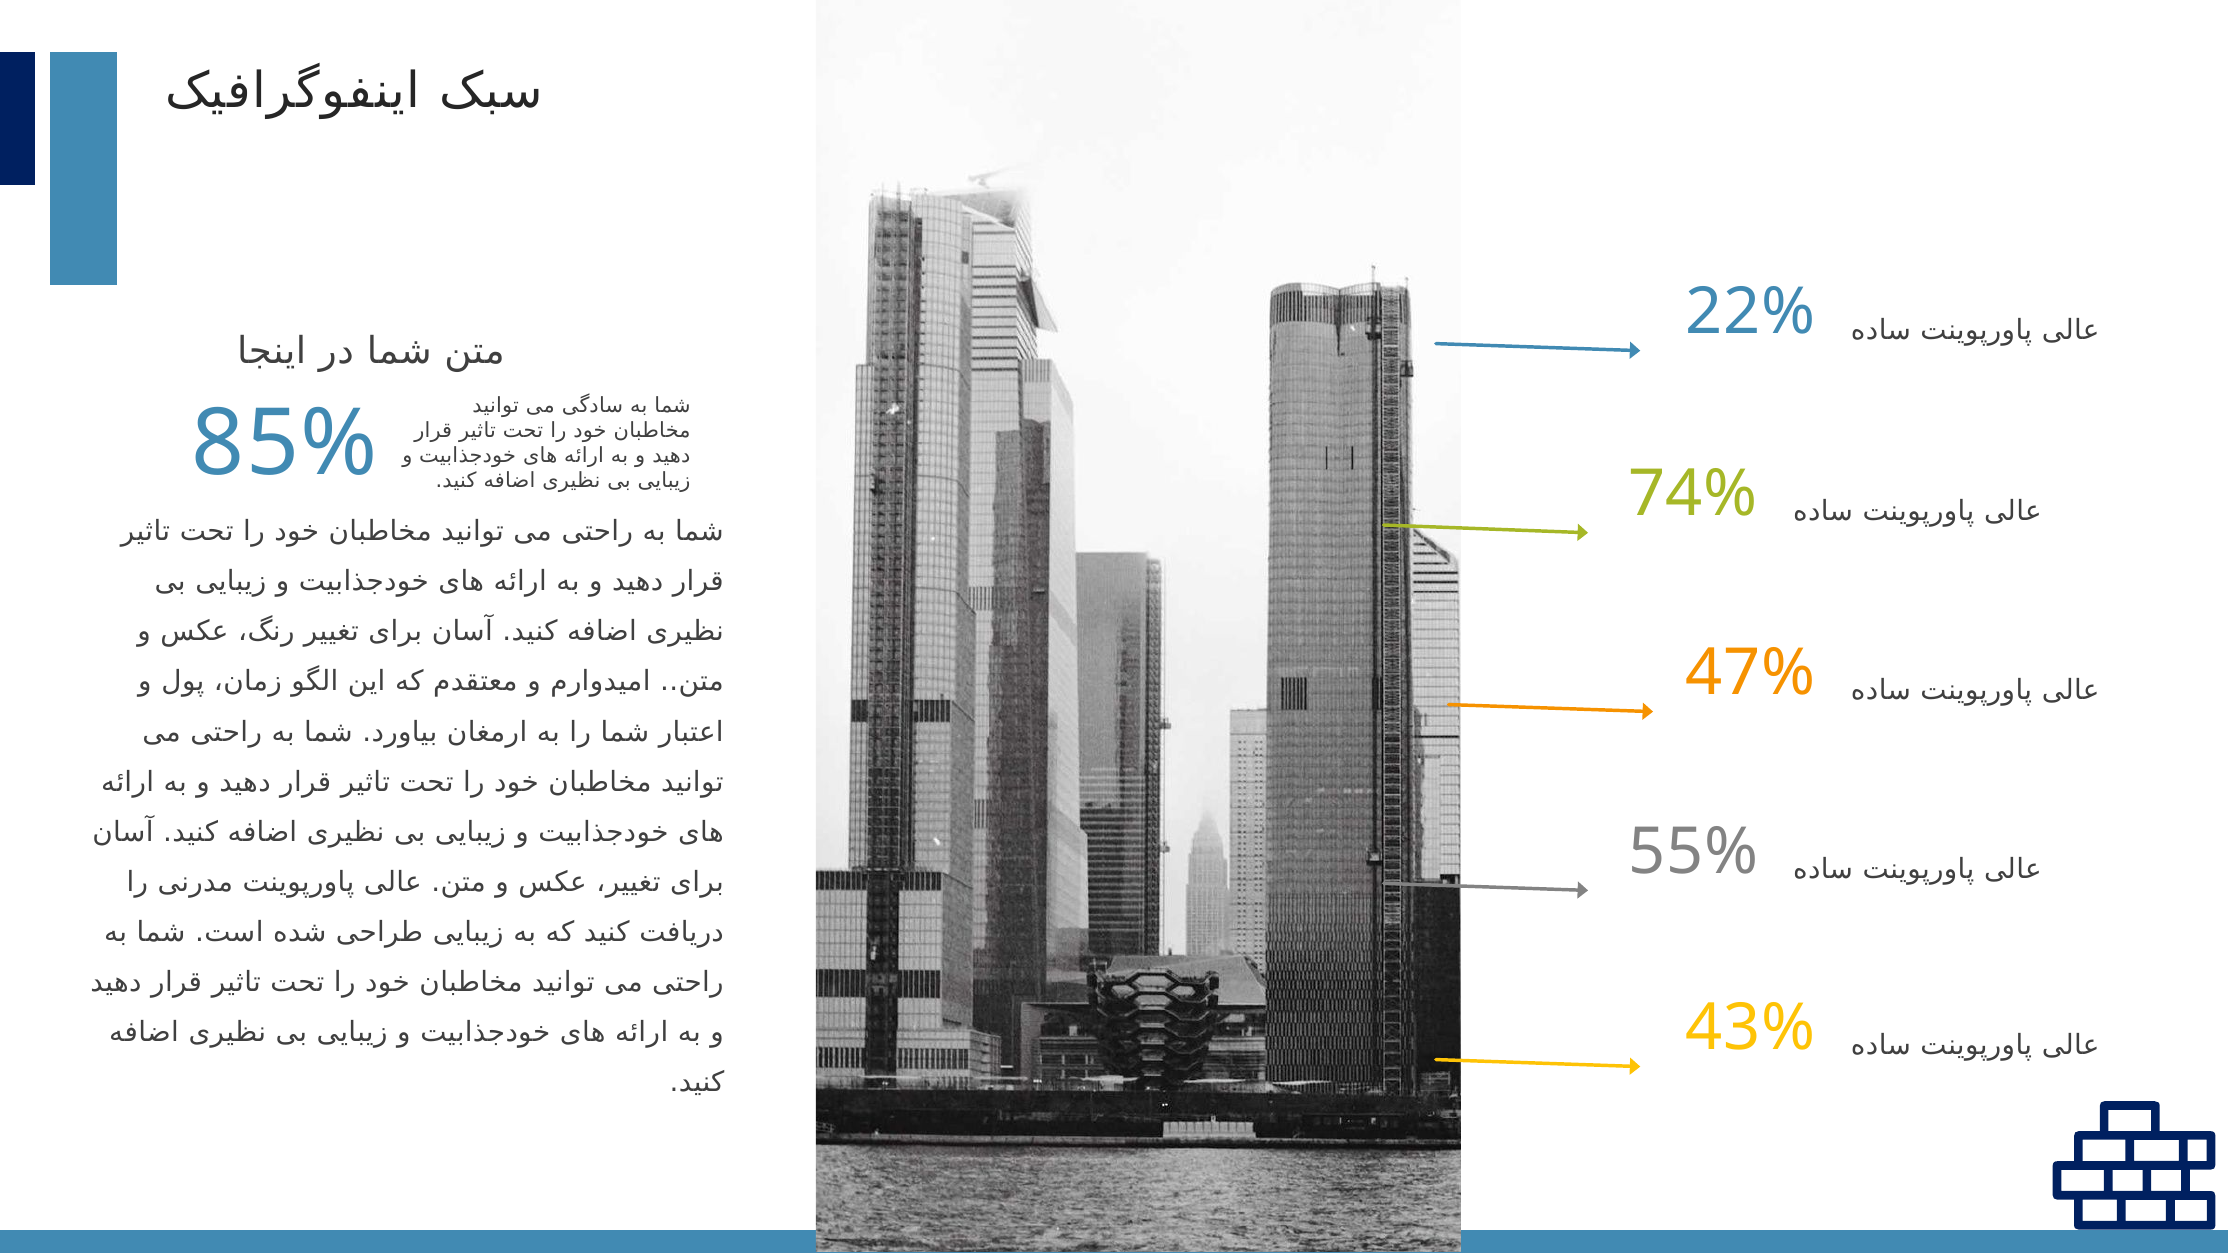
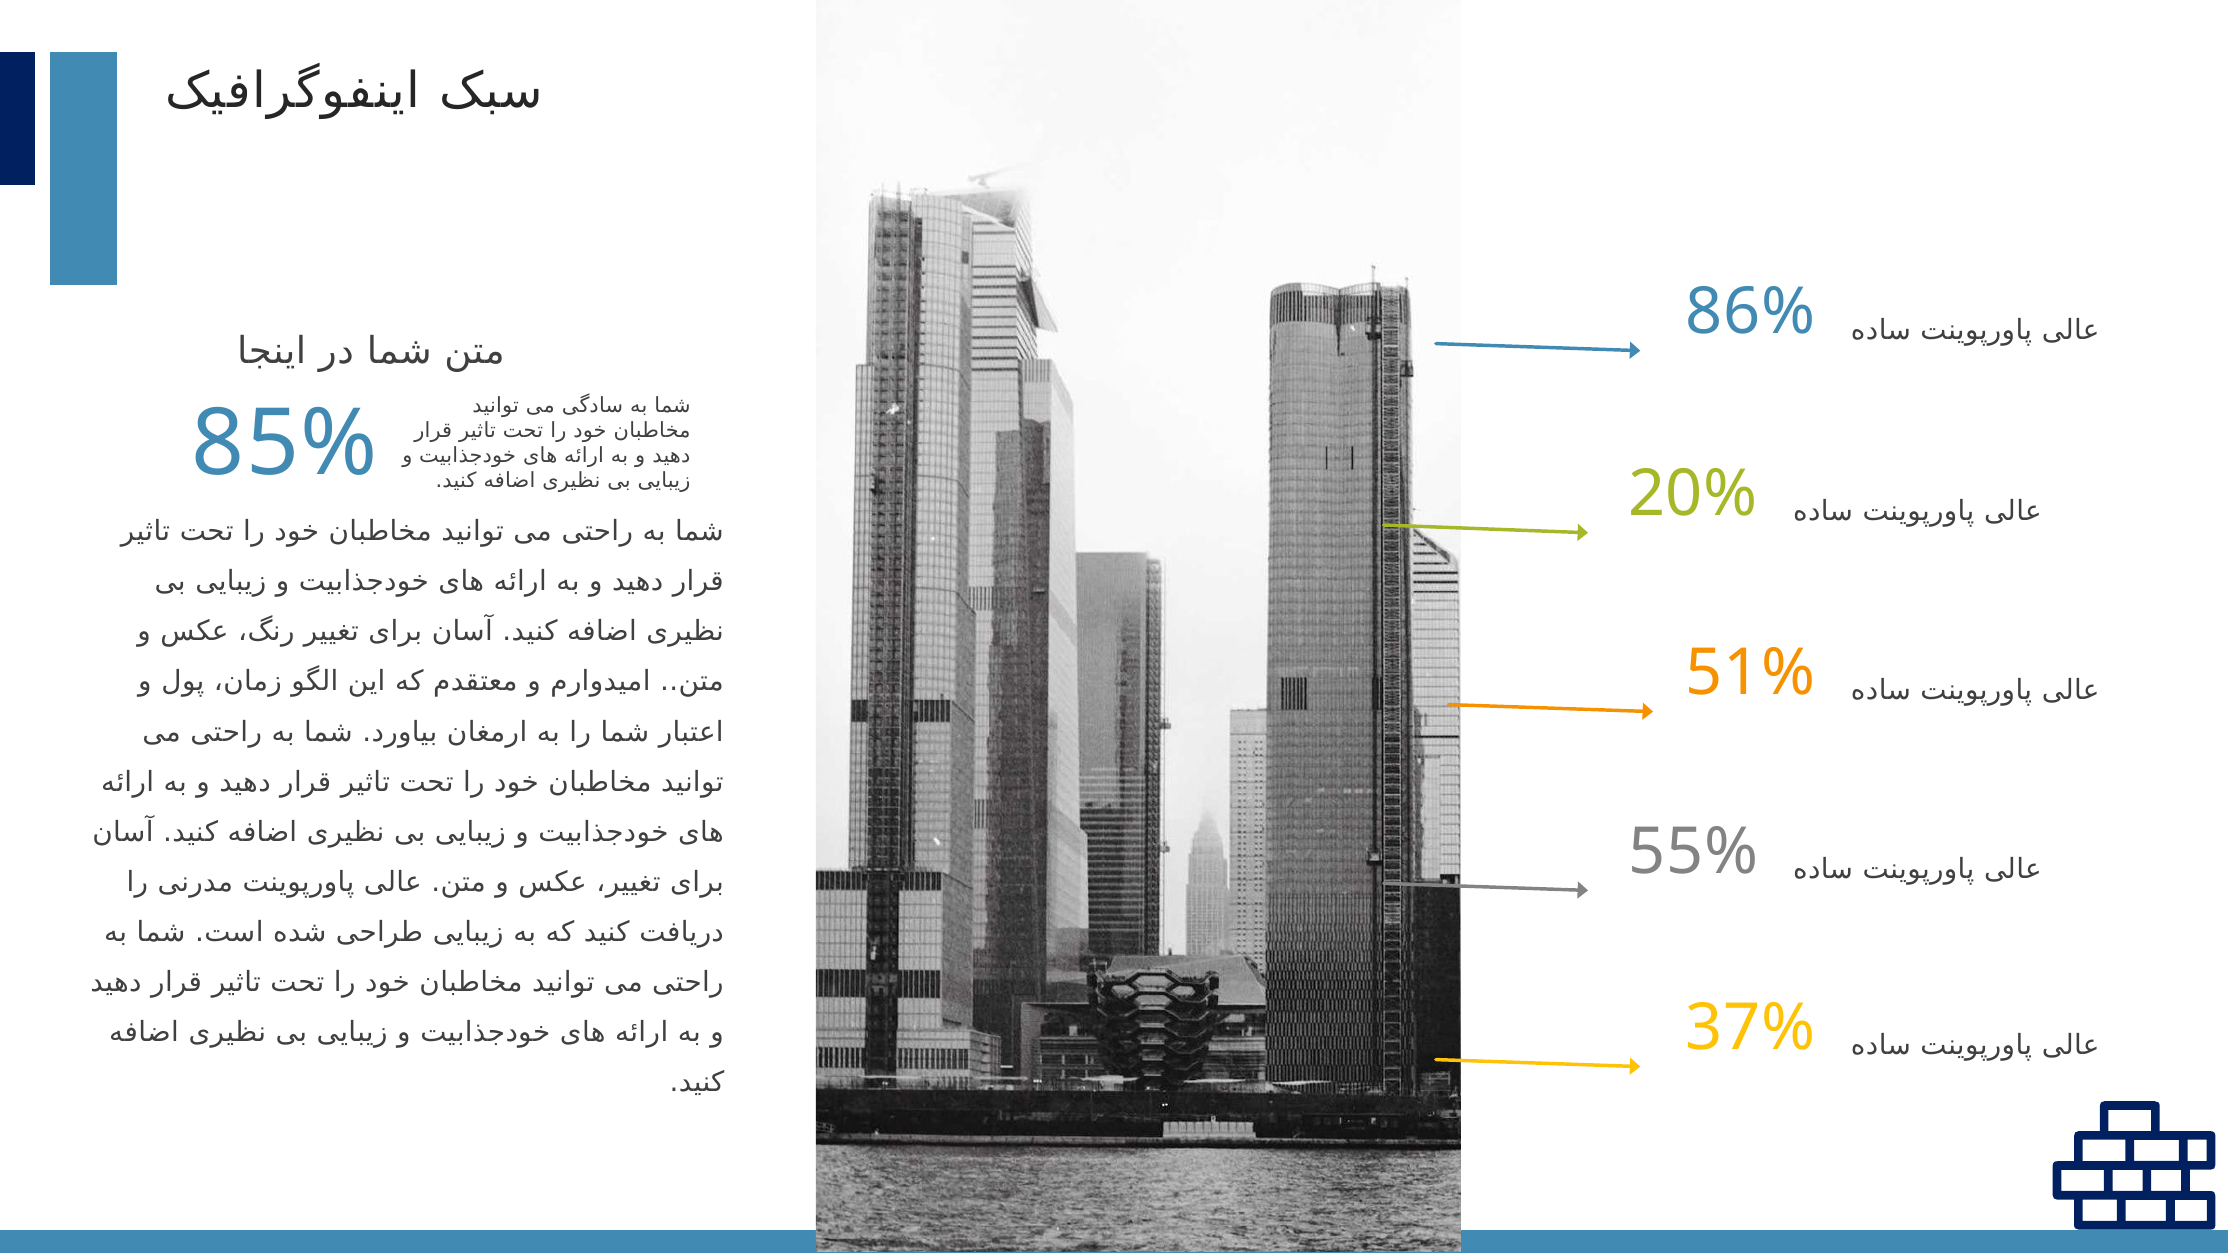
22%: 22% -> 86%
74%: 74% -> 20%
47%: 47% -> 51%
43%: 43% -> 37%
